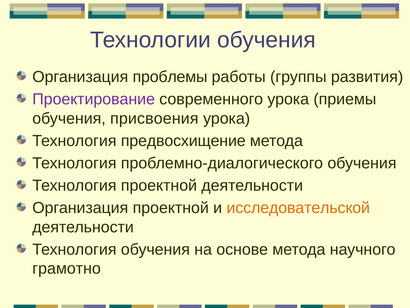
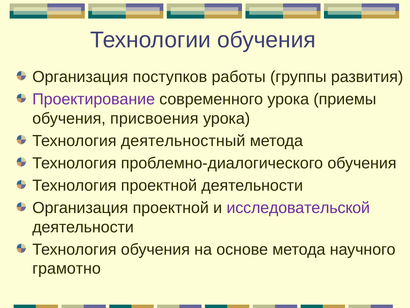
проблемы: проблемы -> поступков
предвосхищение: предвосхищение -> деятельностный
исследовательской colour: orange -> purple
